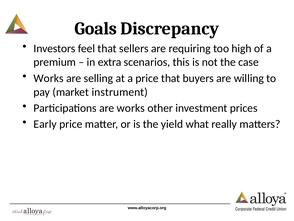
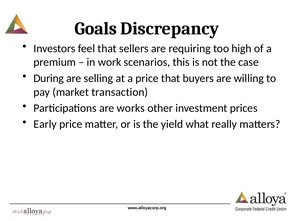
extra: extra -> work
Works at (49, 78): Works -> During
instrument: instrument -> transaction
